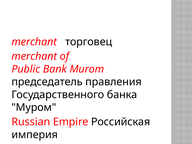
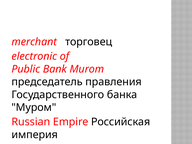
merchant at (34, 56): merchant -> electronic
